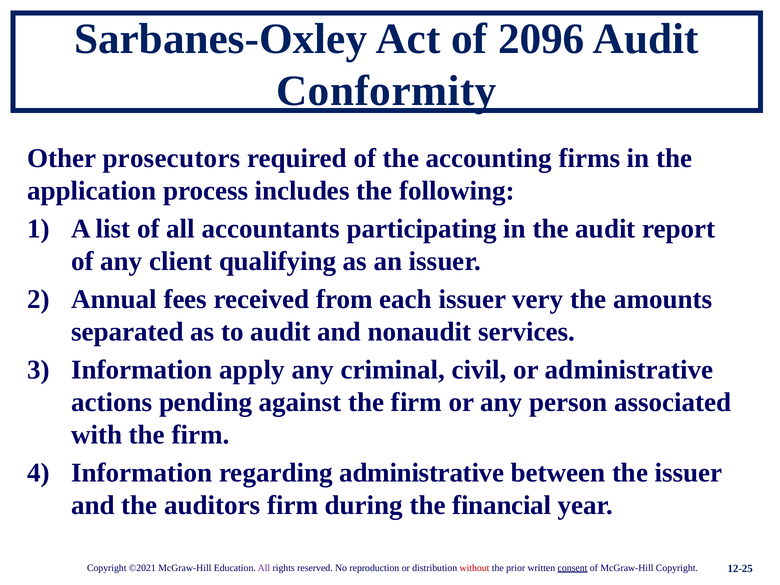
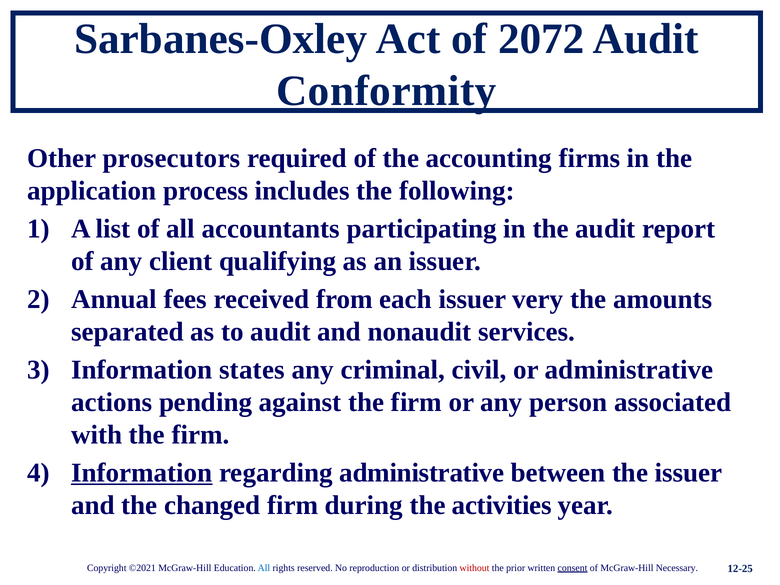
2096: 2096 -> 2072
apply: apply -> states
Information at (142, 473) underline: none -> present
auditors: auditors -> changed
financial: financial -> activities
All at (264, 568) colour: purple -> blue
McGraw-Hill Copyright: Copyright -> Necessary
